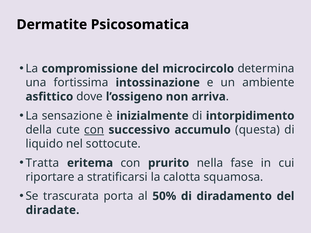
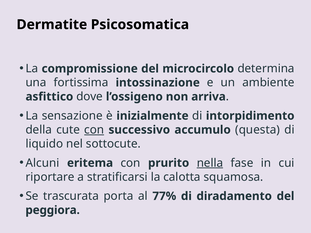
Tratta: Tratta -> Alcuni
nella underline: none -> present
50%: 50% -> 77%
diradate: diradate -> peggiora
